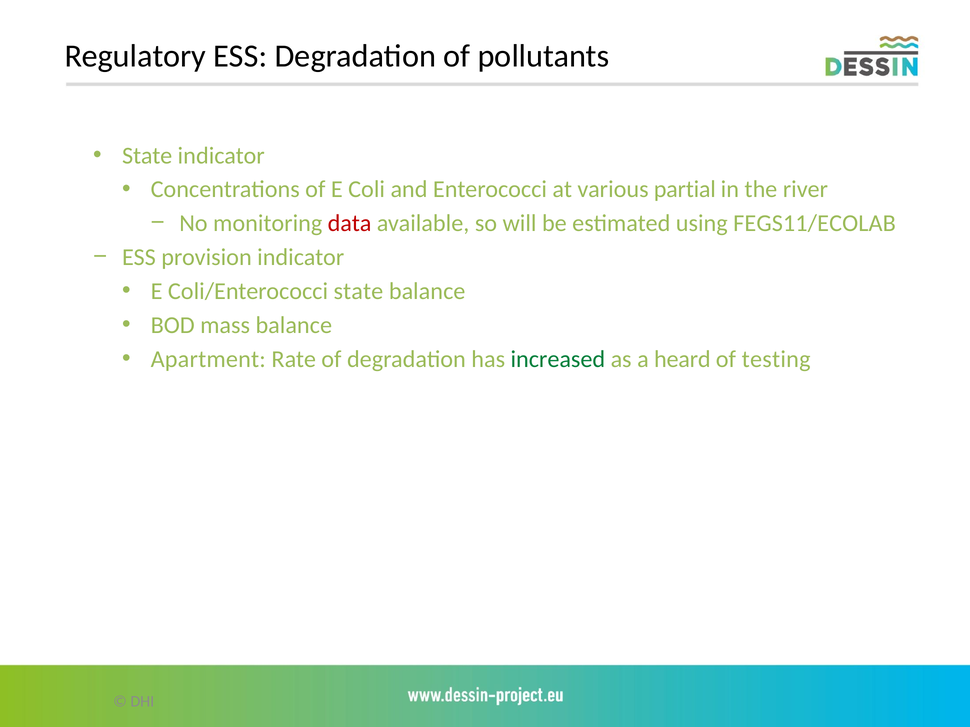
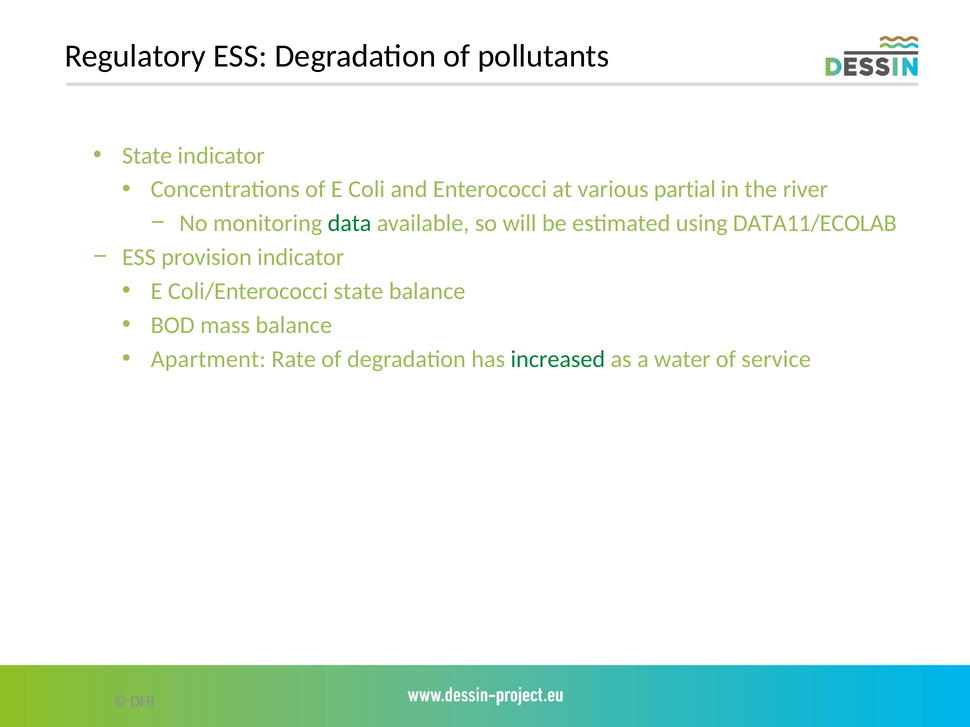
data colour: red -> green
FEGS11/ECOLAB: FEGS11/ECOLAB -> DATA11/ECOLAB
heard: heard -> water
testing: testing -> service
